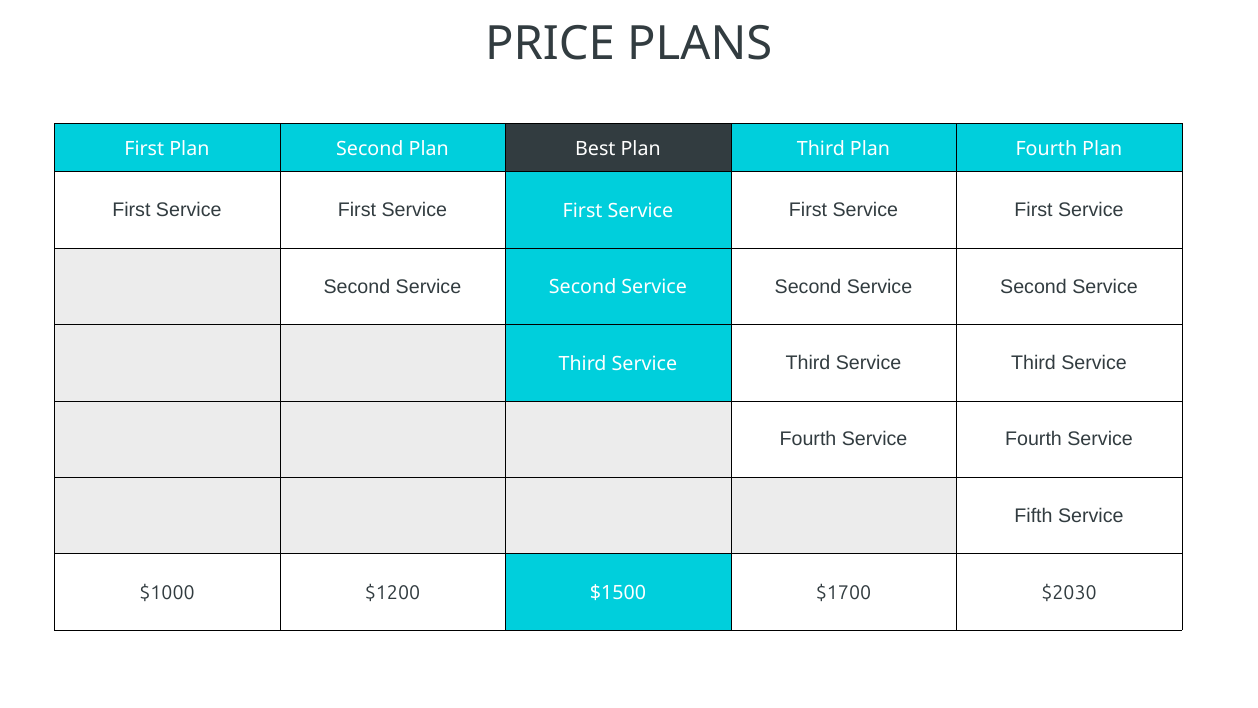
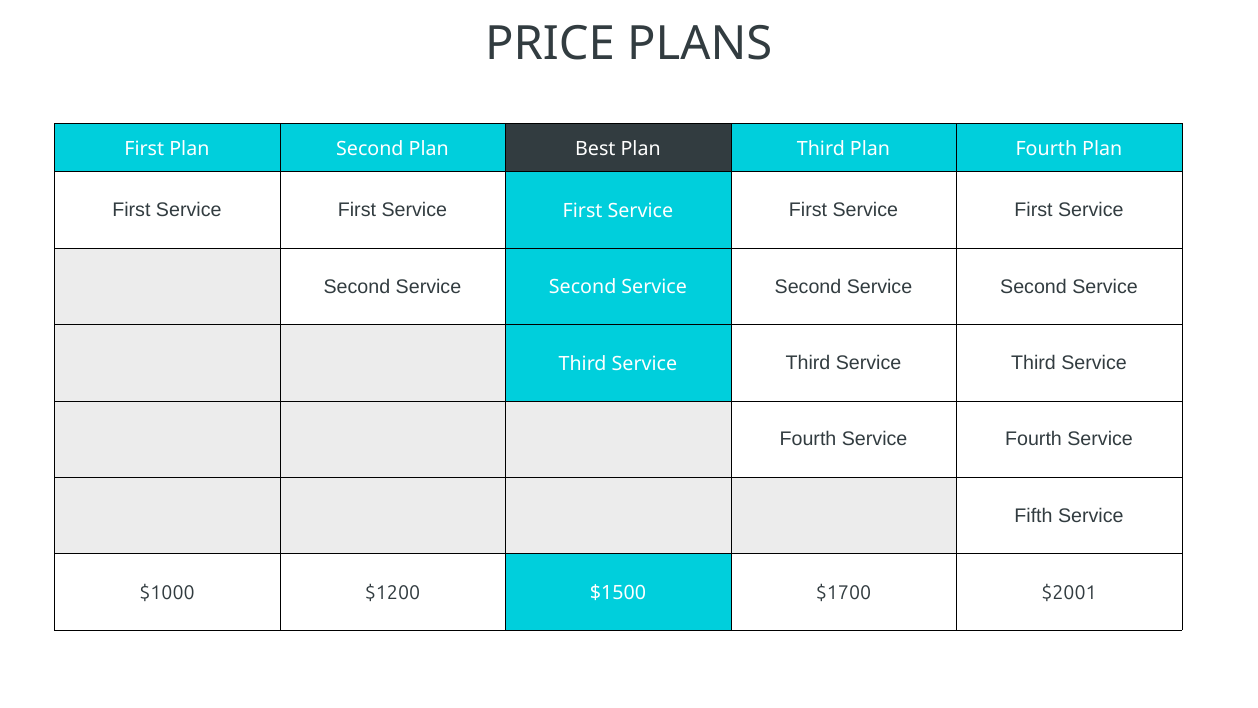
$2030: $2030 -> $2001
